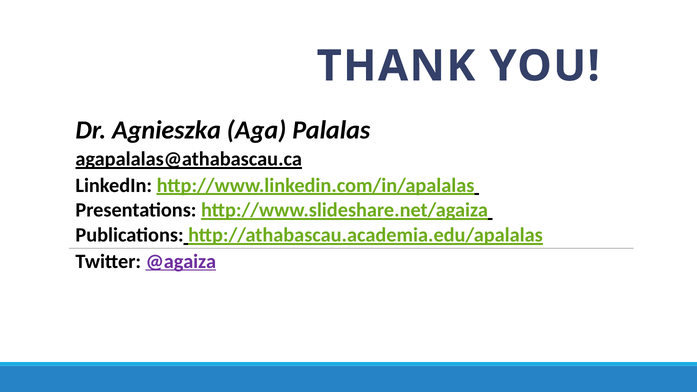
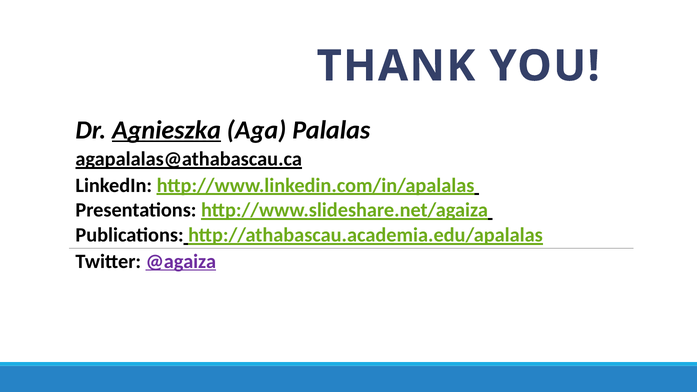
Agnieszka underline: none -> present
